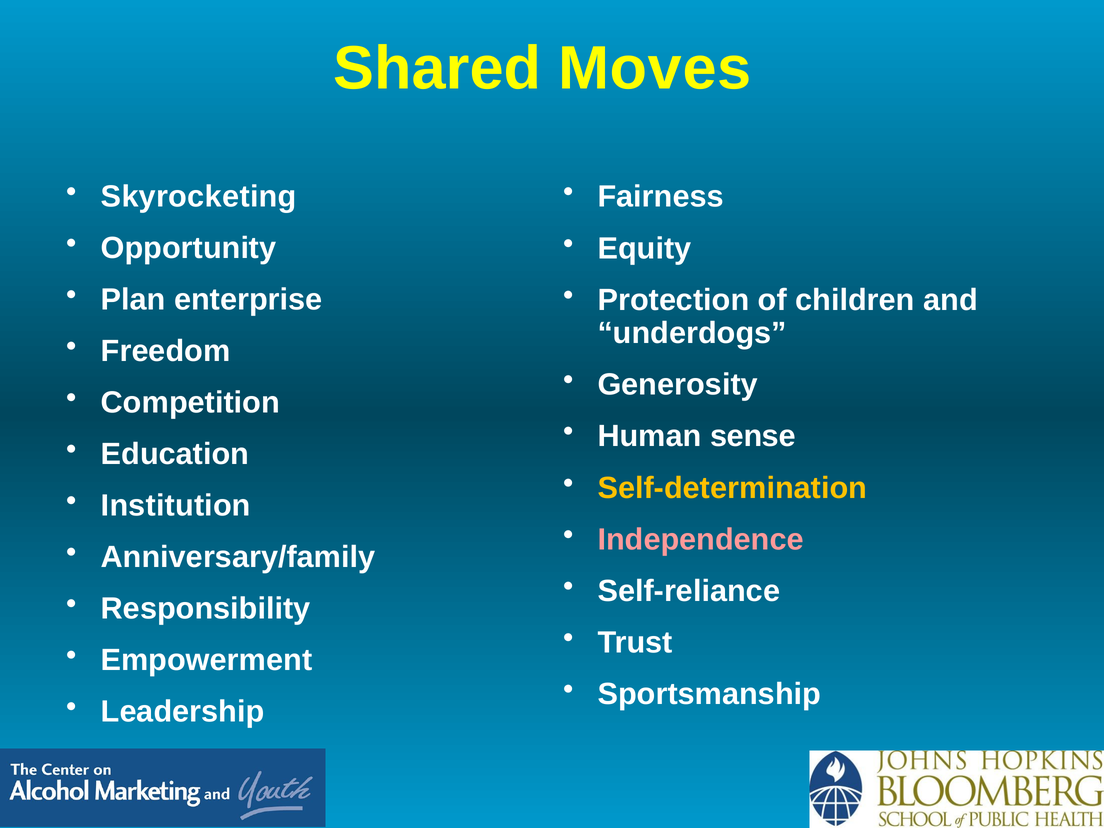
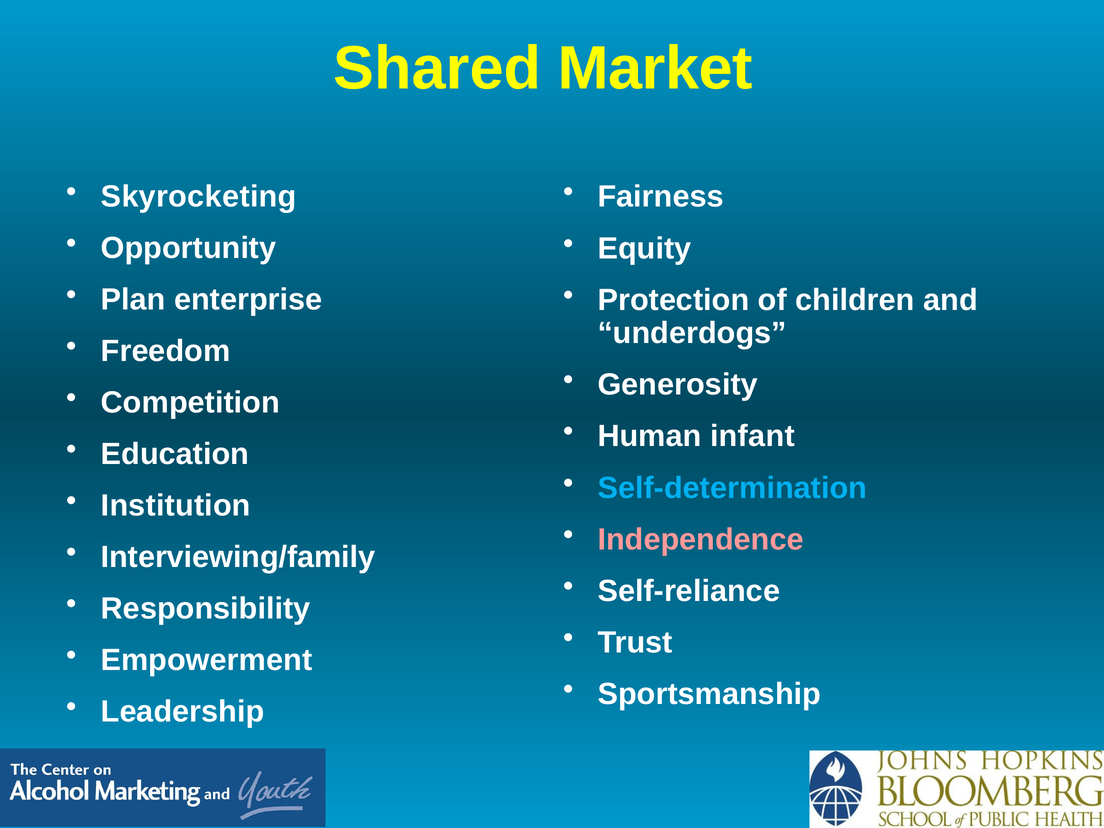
Moves: Moves -> Market
sense: sense -> infant
Self-determination colour: yellow -> light blue
Anniversary/family: Anniversary/family -> Interviewing/family
